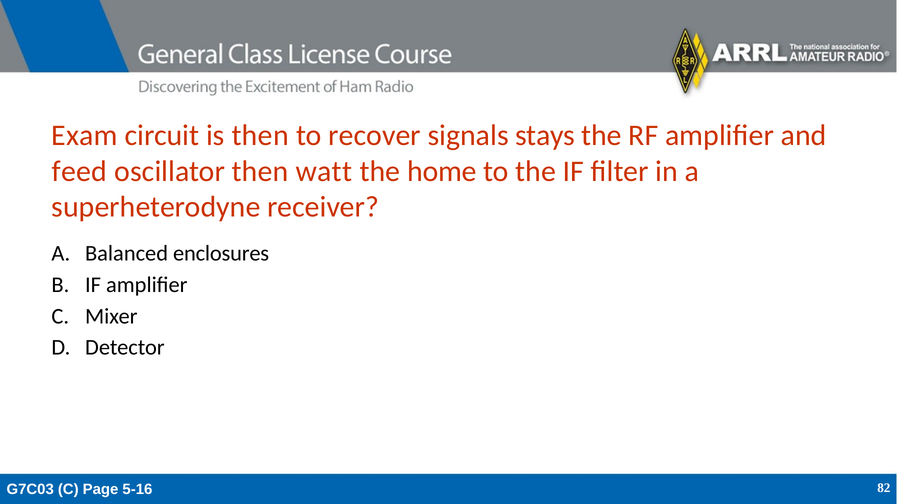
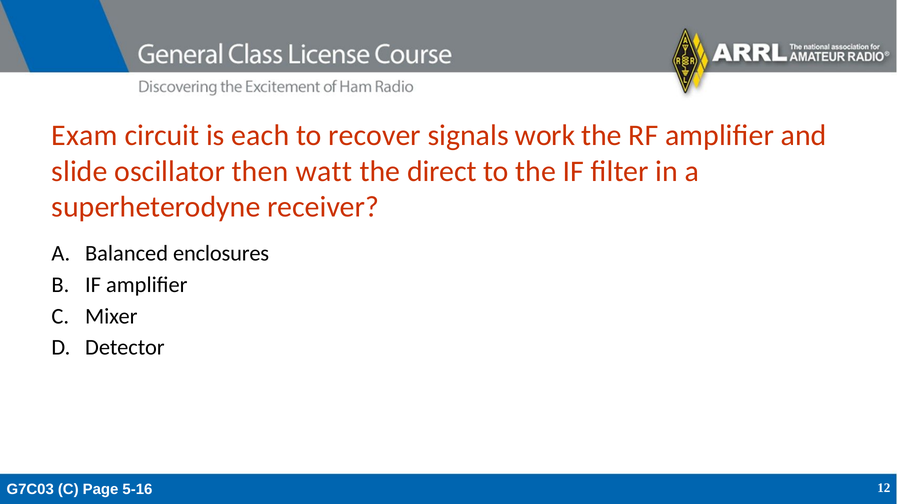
is then: then -> each
stays: stays -> work
feed: feed -> slide
home: home -> direct
82: 82 -> 12
